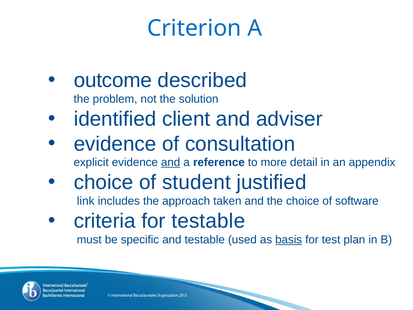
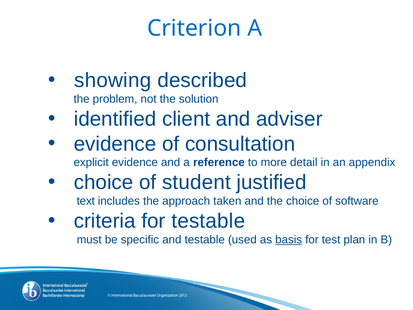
outcome: outcome -> showing
and at (171, 162) underline: present -> none
link: link -> text
